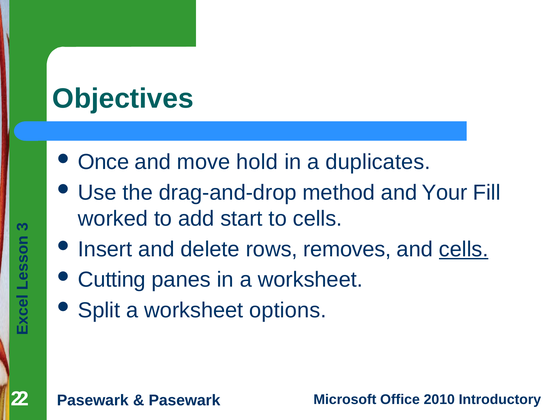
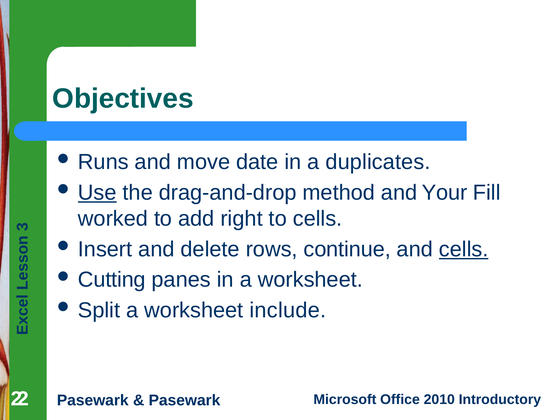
Once: Once -> Runs
hold: hold -> date
Use underline: none -> present
start: start -> right
removes: removes -> continue
options: options -> include
